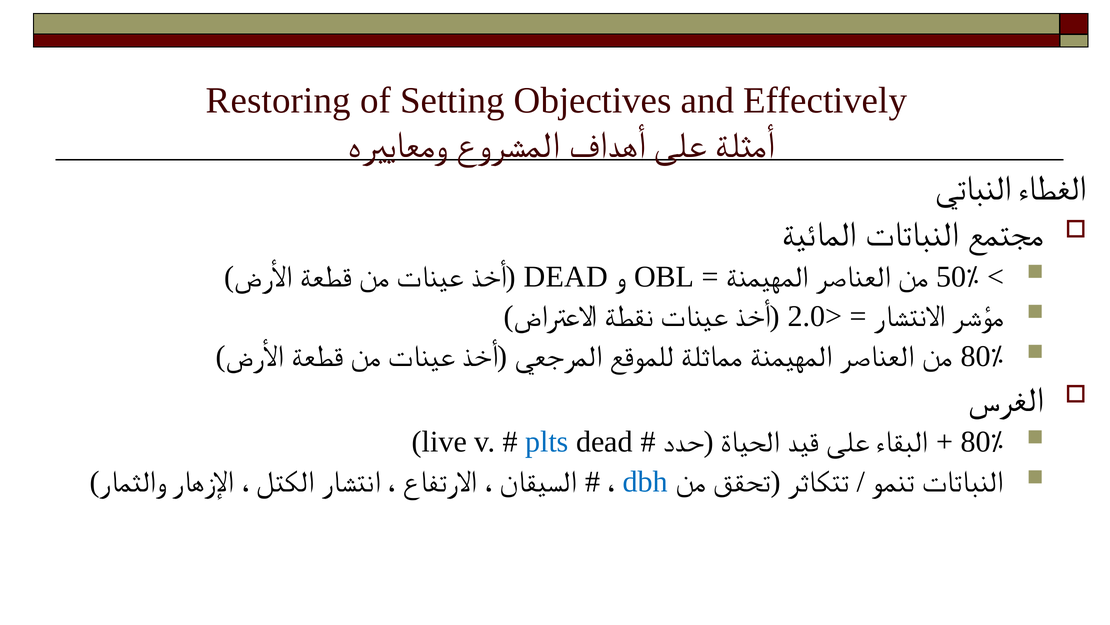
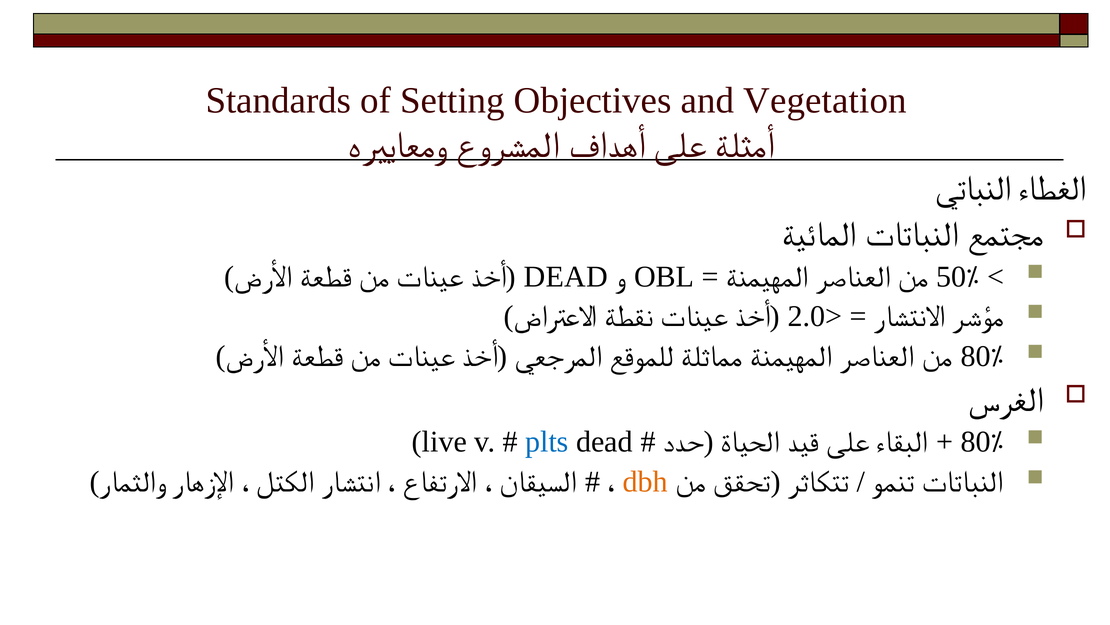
Restoring: Restoring -> Standards
Effectively: Effectively -> Vegetation
dbh colour: blue -> orange
